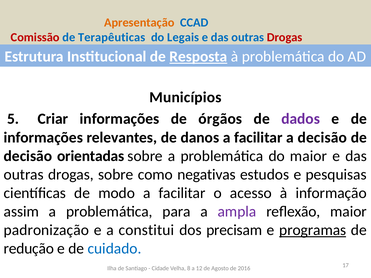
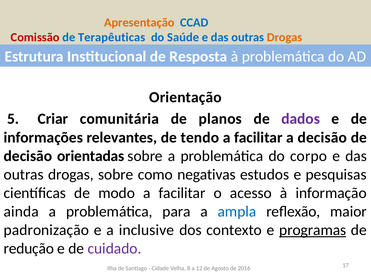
Legais: Legais -> Saúde
Drogas at (285, 37) colour: red -> orange
Resposta underline: present -> none
Municípios: Municípios -> Orientação
Criar informações: informações -> comunitária
órgãos: órgãos -> planos
danos: danos -> tendo
do maior: maior -> corpo
assim: assim -> ainda
ampla colour: purple -> blue
constitui: constitui -> inclusive
precisam: precisam -> contexto
cuidado colour: blue -> purple
